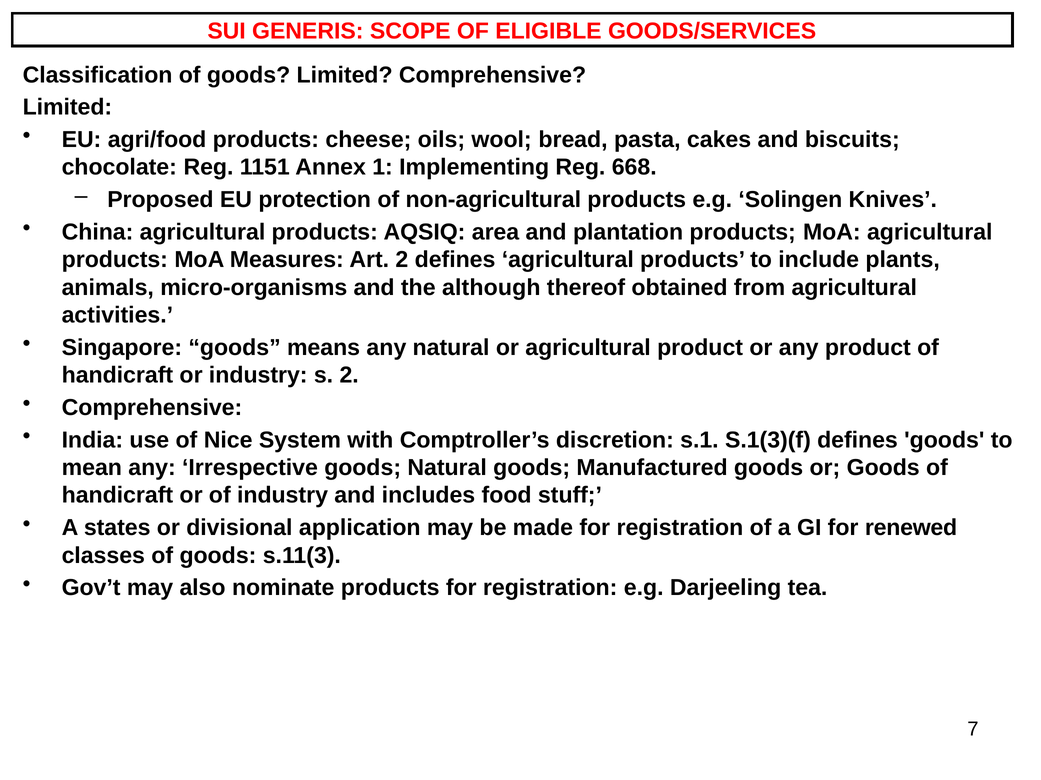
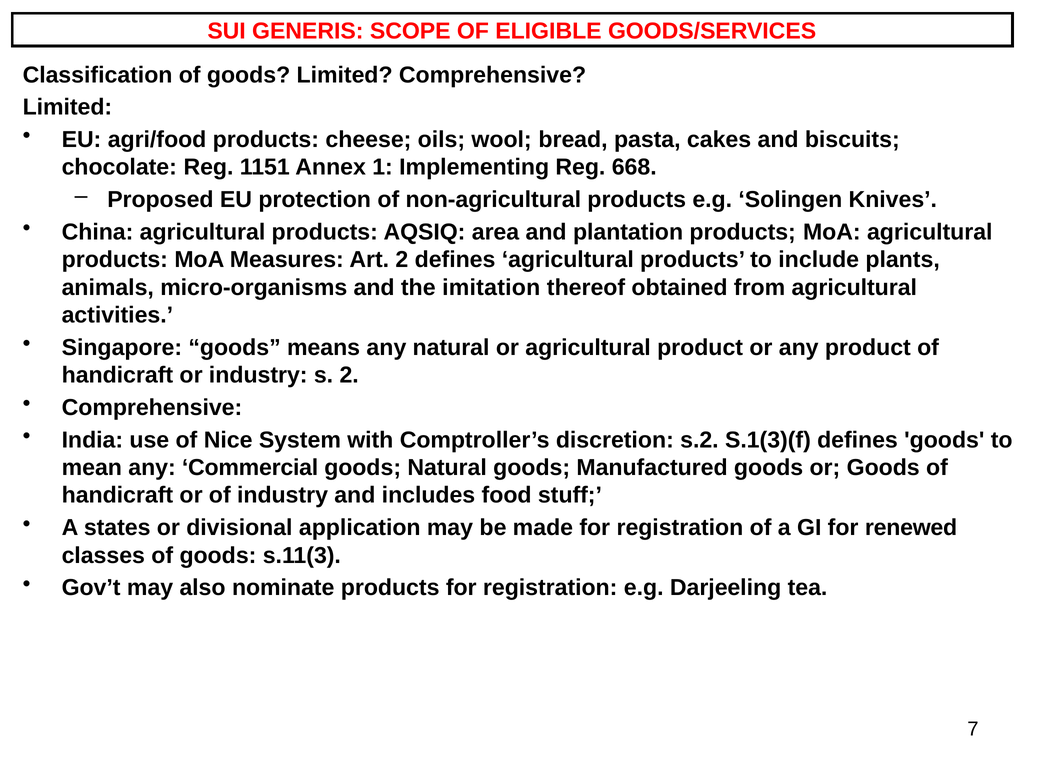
although: although -> imitation
s.1: s.1 -> s.2
Irrespective: Irrespective -> Commercial
